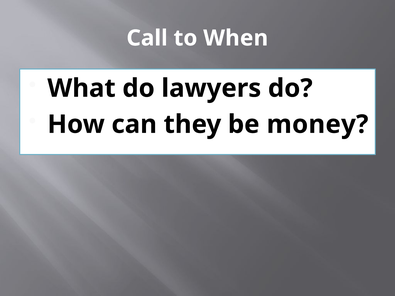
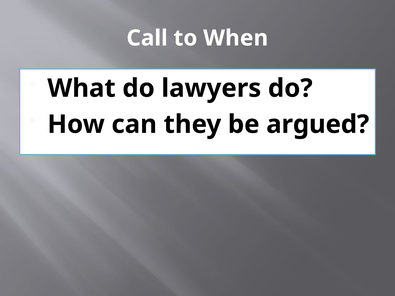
money: money -> argued
